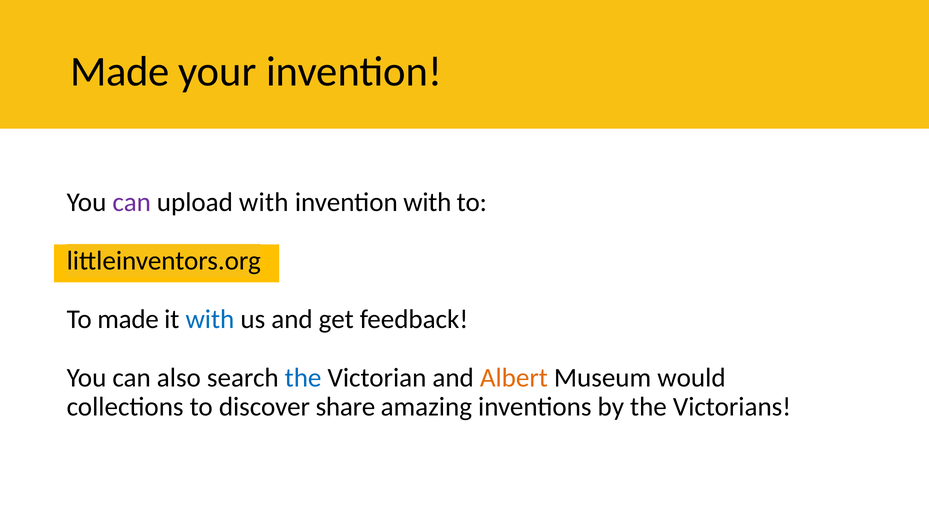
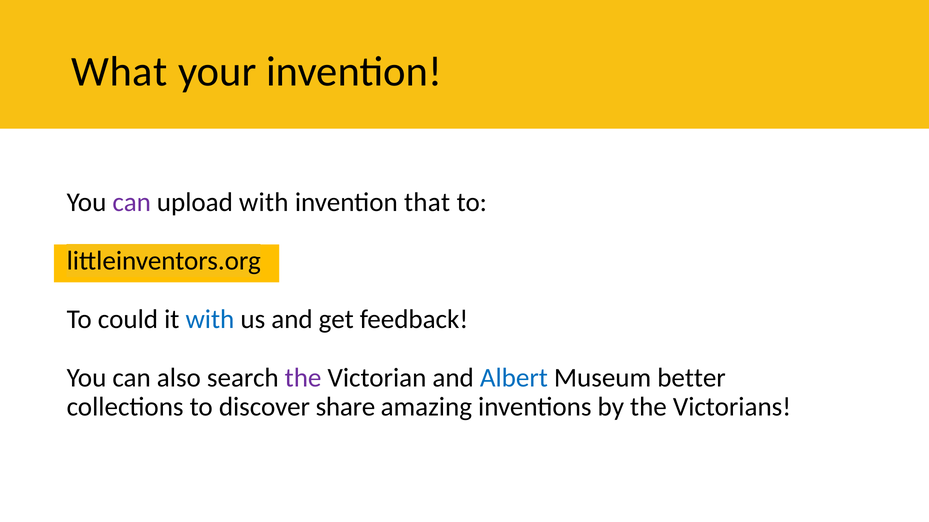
Made at (120, 72): Made -> What
invention with: with -> that
To made: made -> could
the at (303, 378) colour: blue -> purple
Albert colour: orange -> blue
would: would -> better
